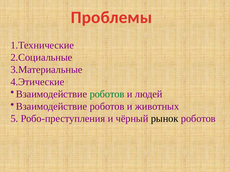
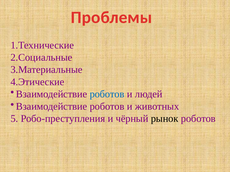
роботов at (107, 94) colour: green -> blue
